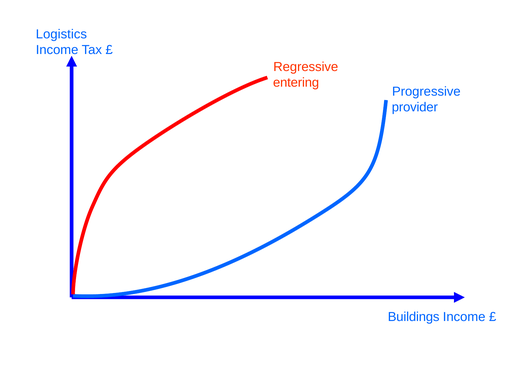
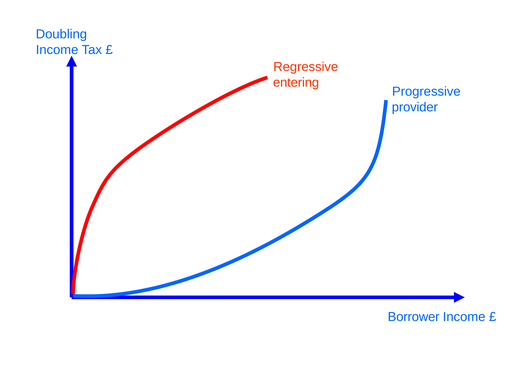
Logistics: Logistics -> Doubling
Buildings: Buildings -> Borrower
